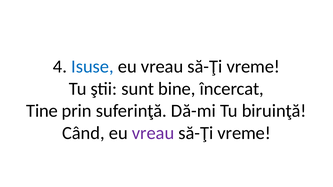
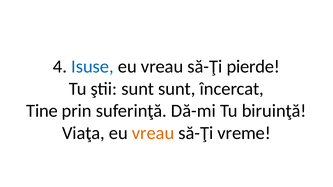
vreme at (253, 67): vreme -> pierde
sunt bine: bine -> sunt
Când: Când -> Viaţa
vreau at (153, 133) colour: purple -> orange
